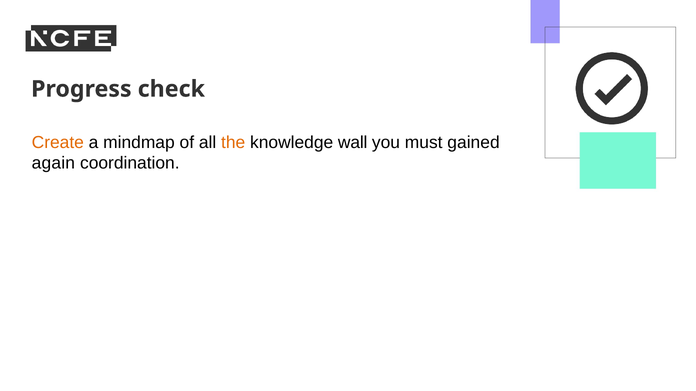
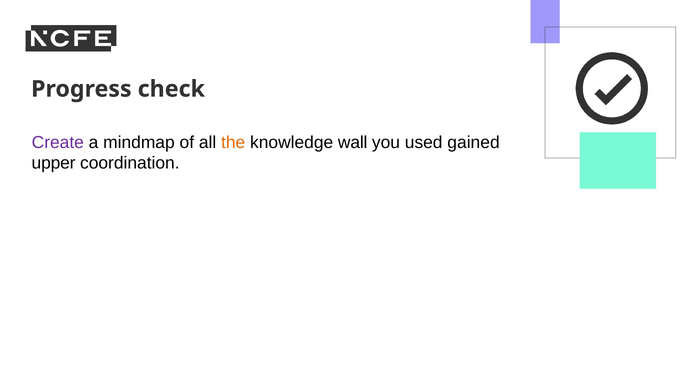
Create colour: orange -> purple
must: must -> used
again: again -> upper
